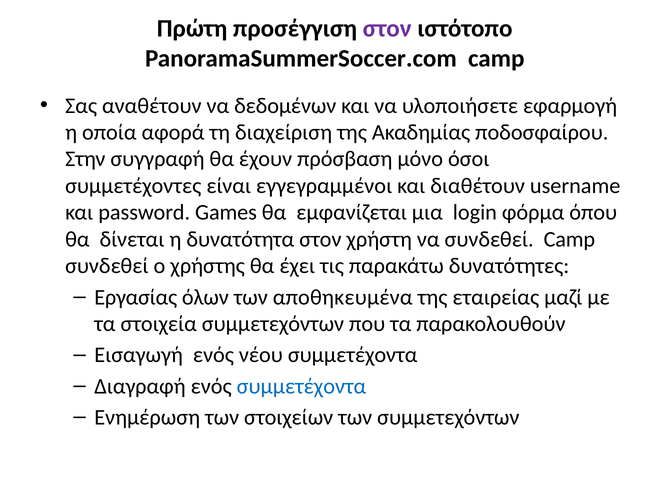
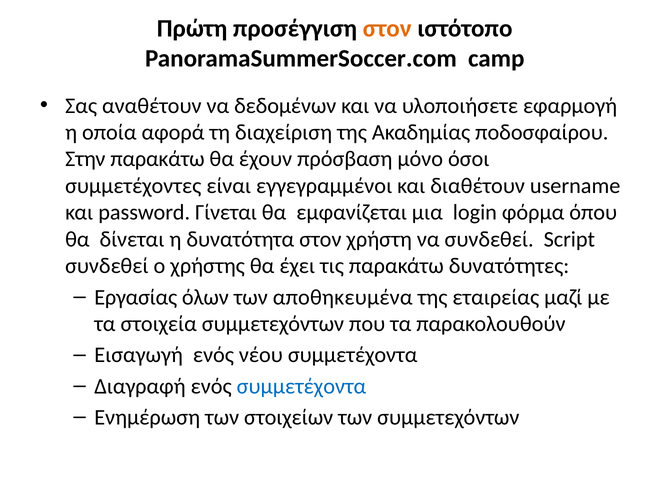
στον at (387, 29) colour: purple -> orange
Στην συγγραφή: συγγραφή -> παρακάτω
Games: Games -> Γίνεται
συνδεθεί Camp: Camp -> Script
